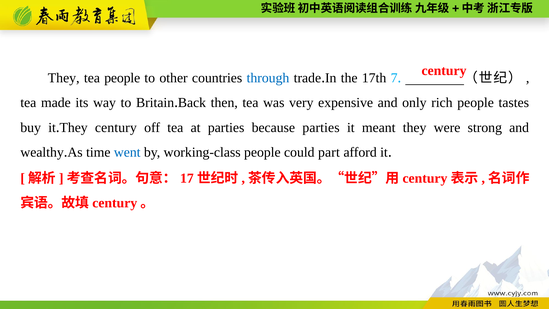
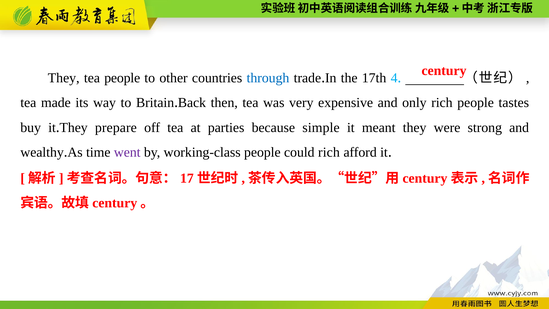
7: 7 -> 4
They century: century -> prepare
because parties: parties -> simple
went colour: blue -> purple
could part: part -> rich
